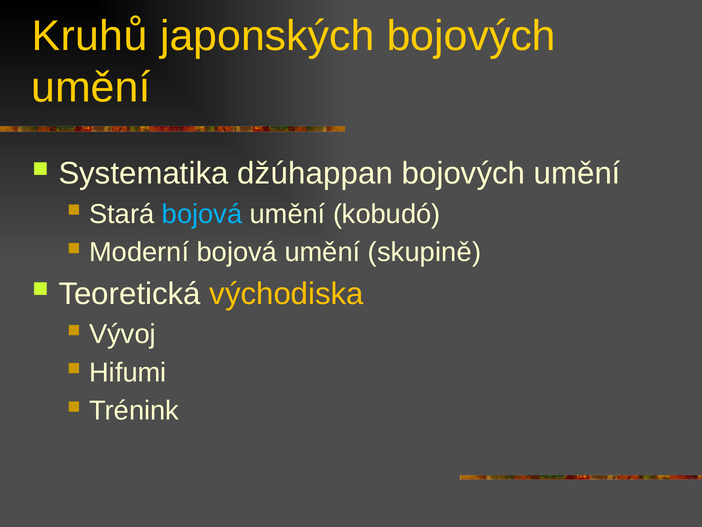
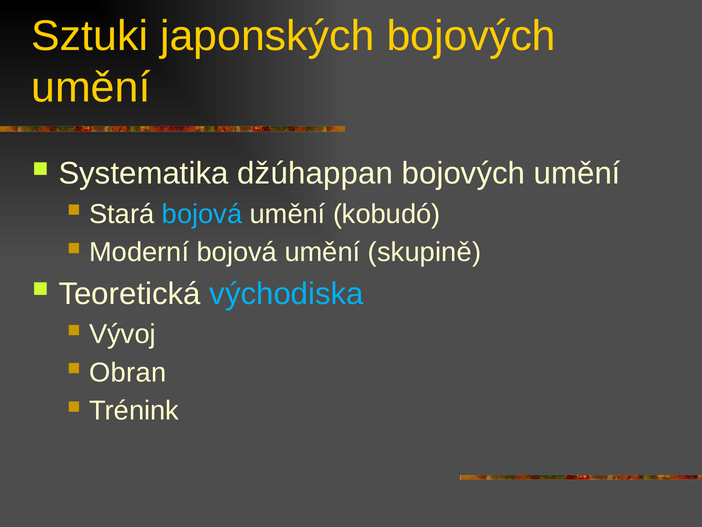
Kruhů: Kruhů -> Sztuki
východiska colour: yellow -> light blue
Hifumi: Hifumi -> Obran
